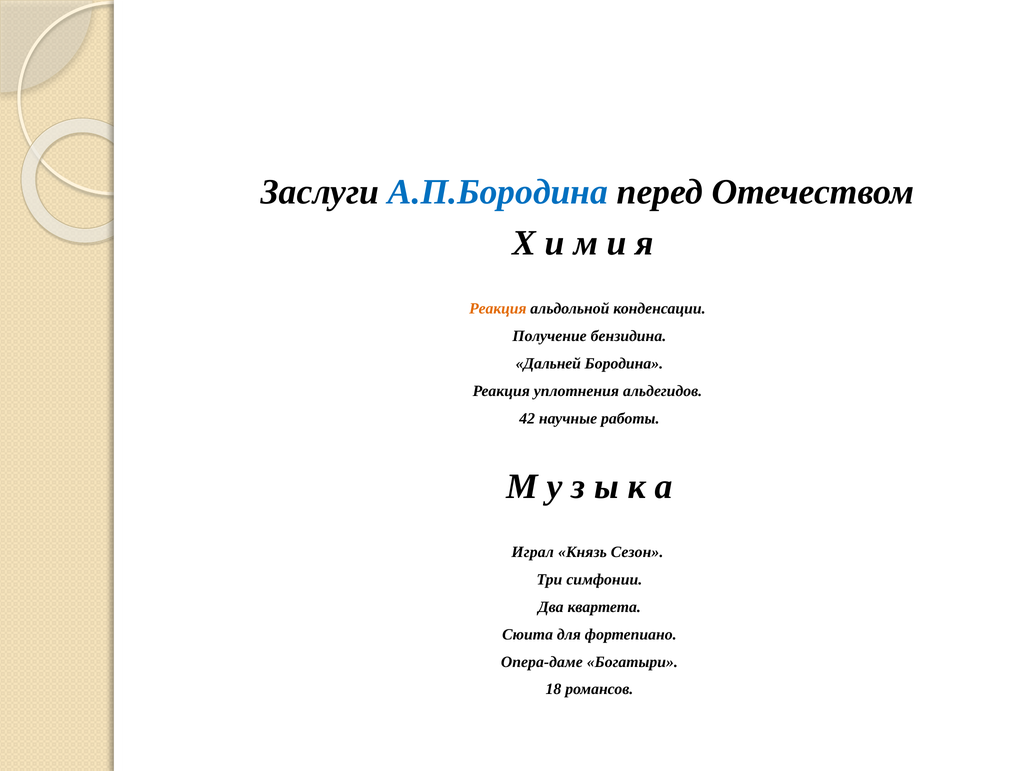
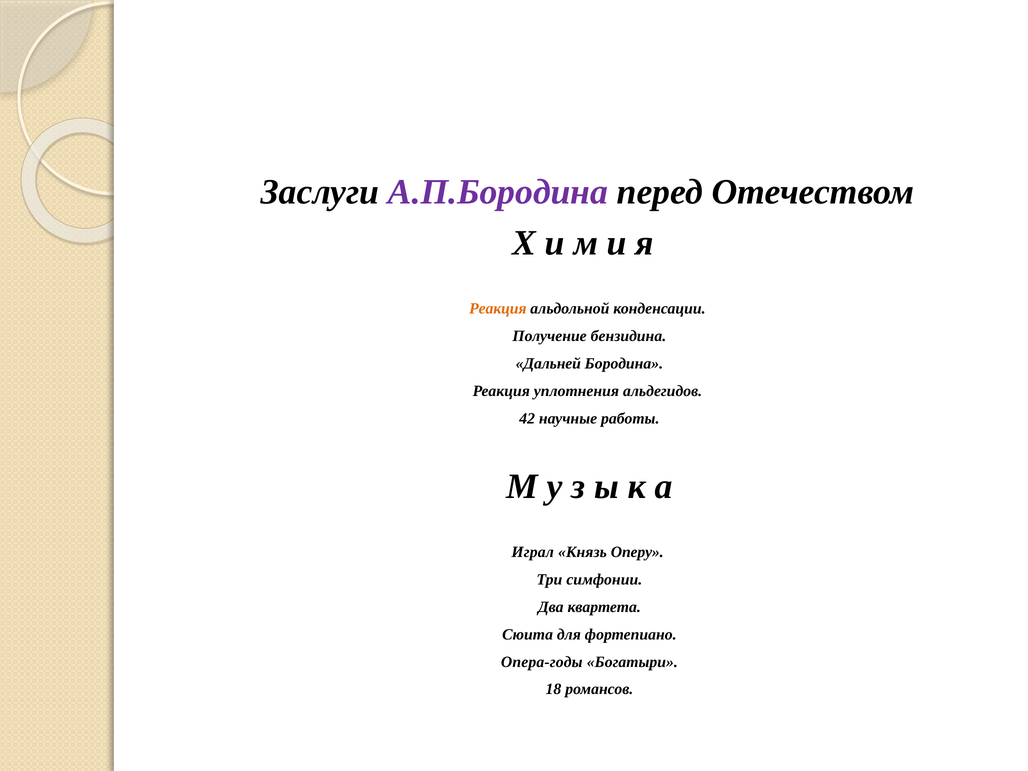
А.П.Бородина colour: blue -> purple
Сезон: Сезон -> Оперу
Опера-даме: Опера-даме -> Опера-годы
